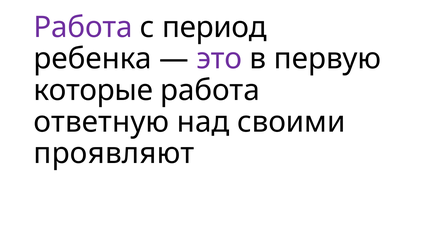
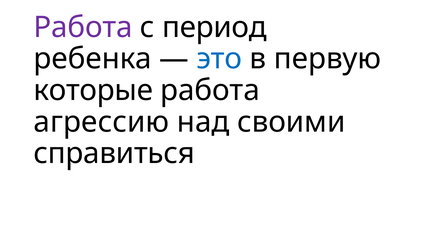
это colour: purple -> blue
ответную: ответную -> агрессию
проявляют: проявляют -> справиться
